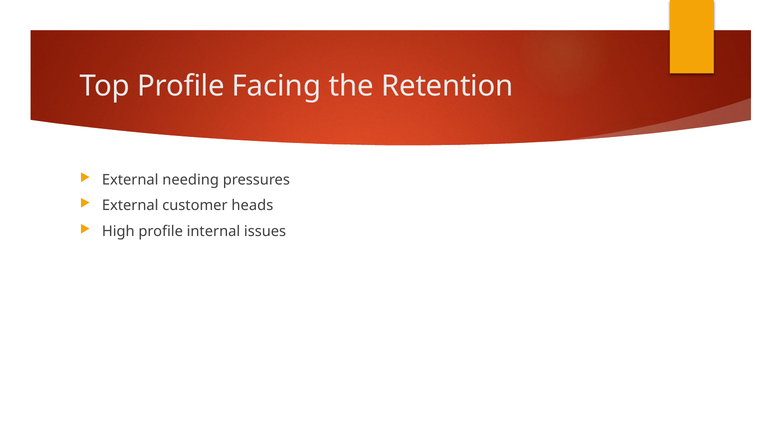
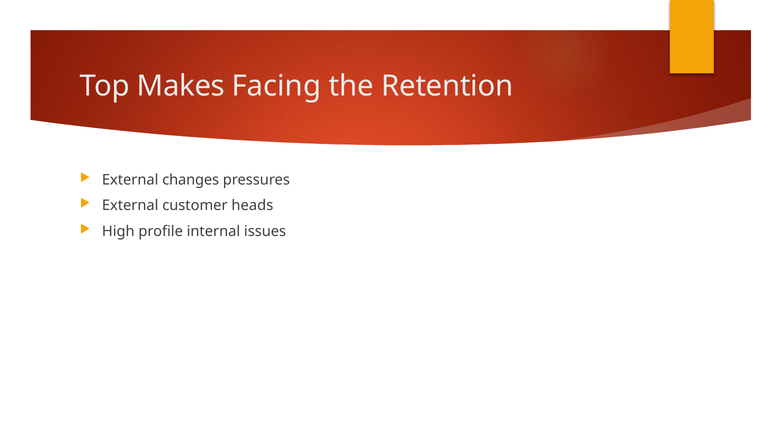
Top Profile: Profile -> Makes
needing: needing -> changes
